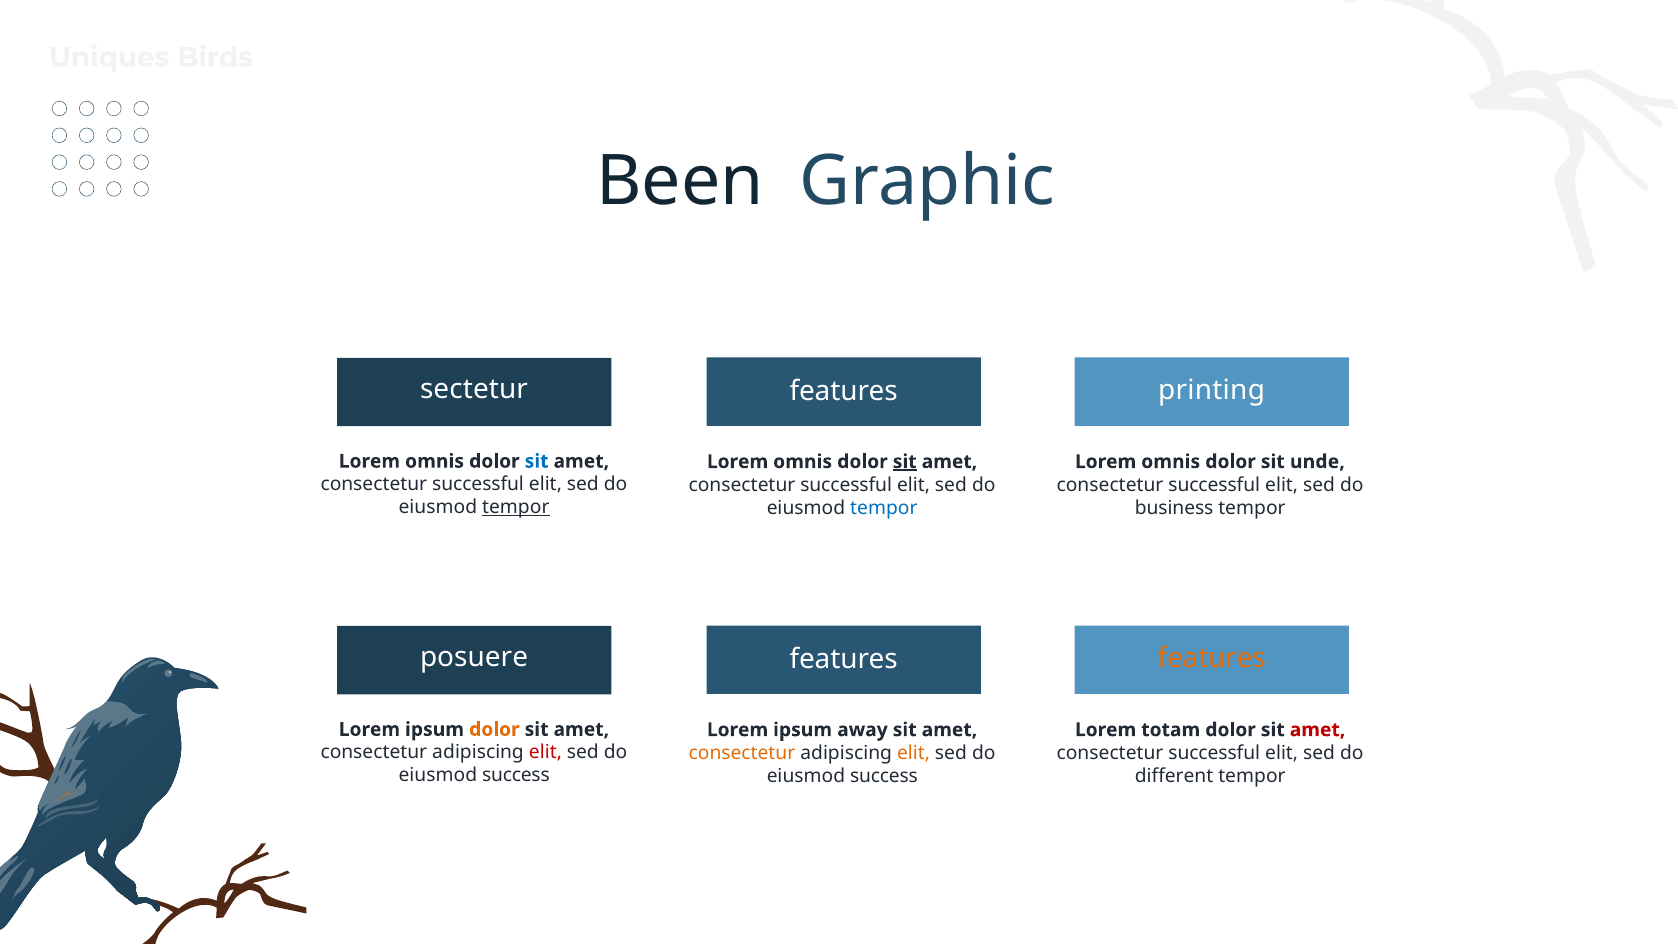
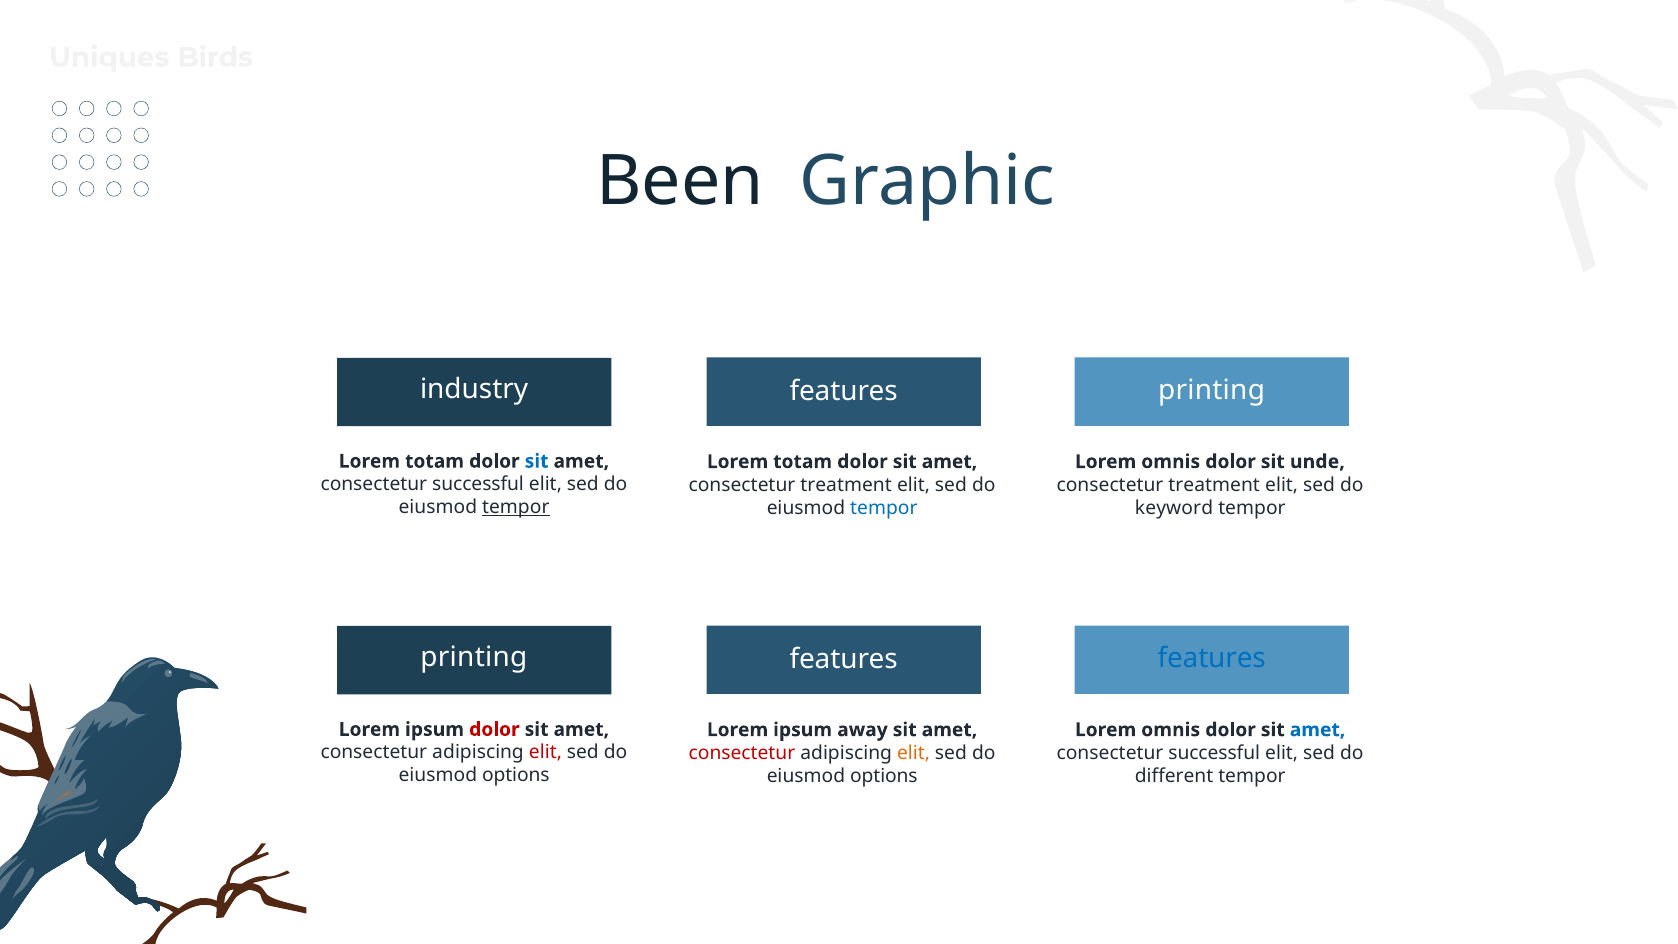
sectetur: sectetur -> industry
omnis at (435, 461): omnis -> totam
omnis at (803, 462): omnis -> totam
sit at (905, 462) underline: present -> none
successful at (846, 485): successful -> treatment
successful at (1214, 485): successful -> treatment
business: business -> keyword
posuere at (474, 657): posuere -> printing
features at (1212, 658) colour: orange -> blue
dolor at (494, 729) colour: orange -> red
totam at (1171, 730): totam -> omnis
amet at (1317, 730) colour: red -> blue
consectetur at (742, 753) colour: orange -> red
success at (516, 776): success -> options
success at (884, 776): success -> options
